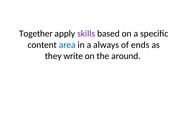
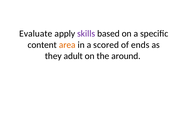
Together: Together -> Evaluate
area colour: blue -> orange
always: always -> scored
write: write -> adult
